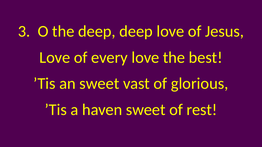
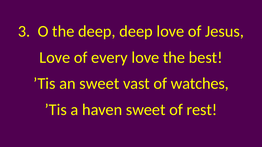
glorious: glorious -> watches
